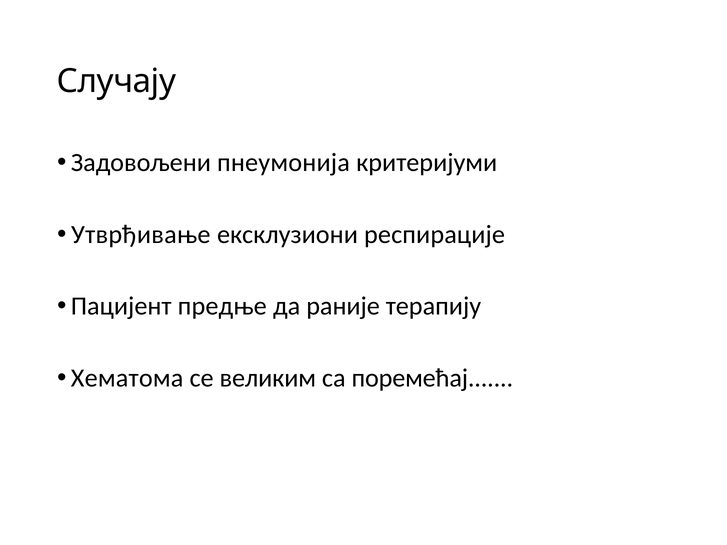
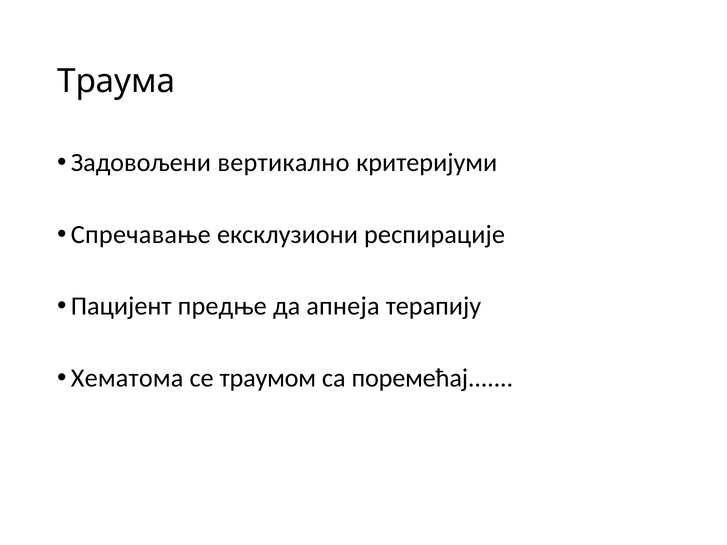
Случају: Случају -> Траума
пнеумонија: пнеумонија -> вертикално
Утврђивање: Утврђивање -> Спречавање
раније: раније -> апнеја
великим: великим -> траумом
